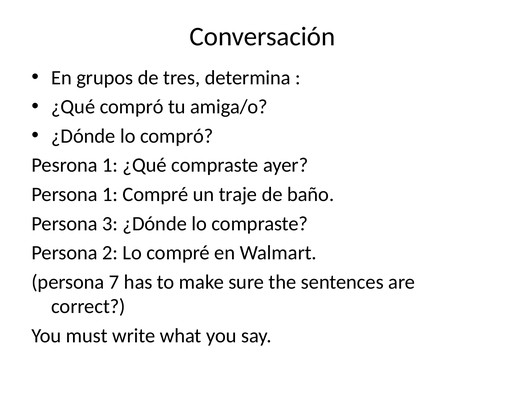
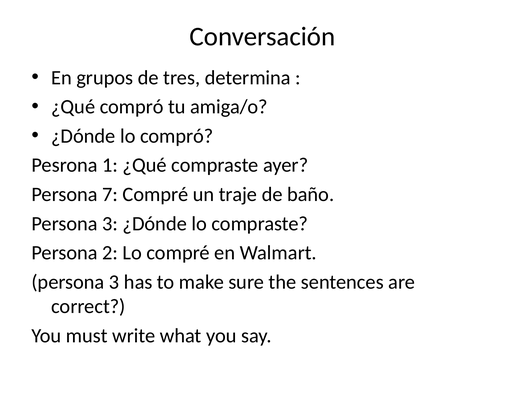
Persona 1: 1 -> 7
7 at (114, 282): 7 -> 3
